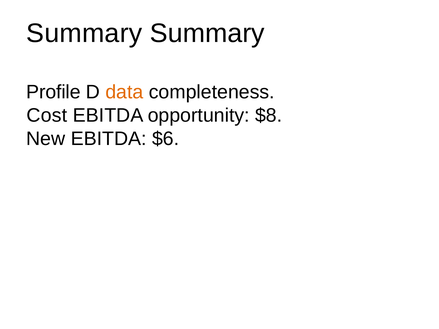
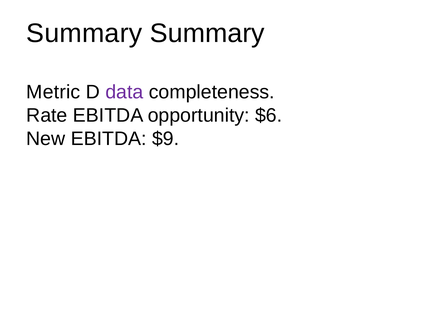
Profile: Profile -> Metric
data colour: orange -> purple
Cost: Cost -> Rate
$8: $8 -> $6
$6: $6 -> $9
